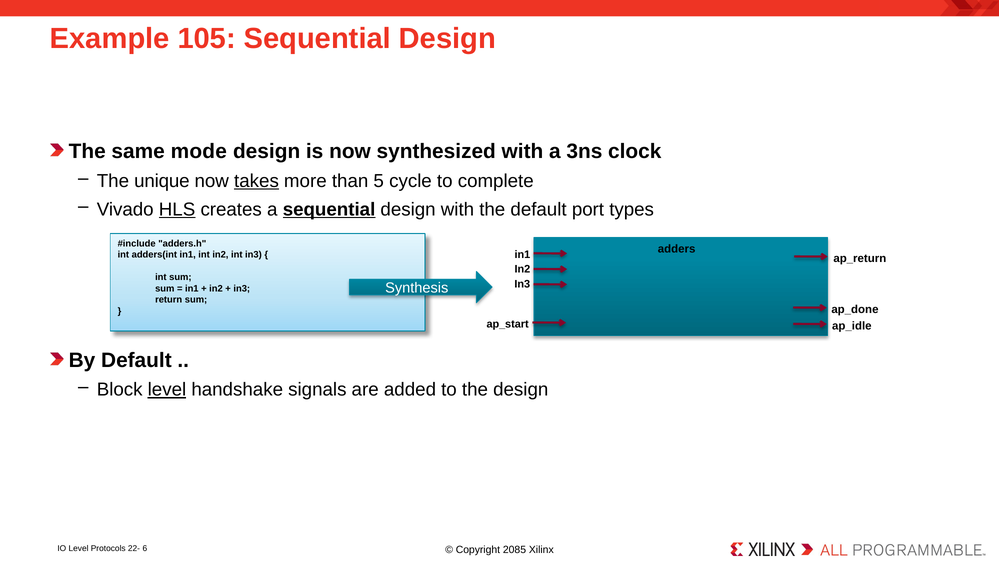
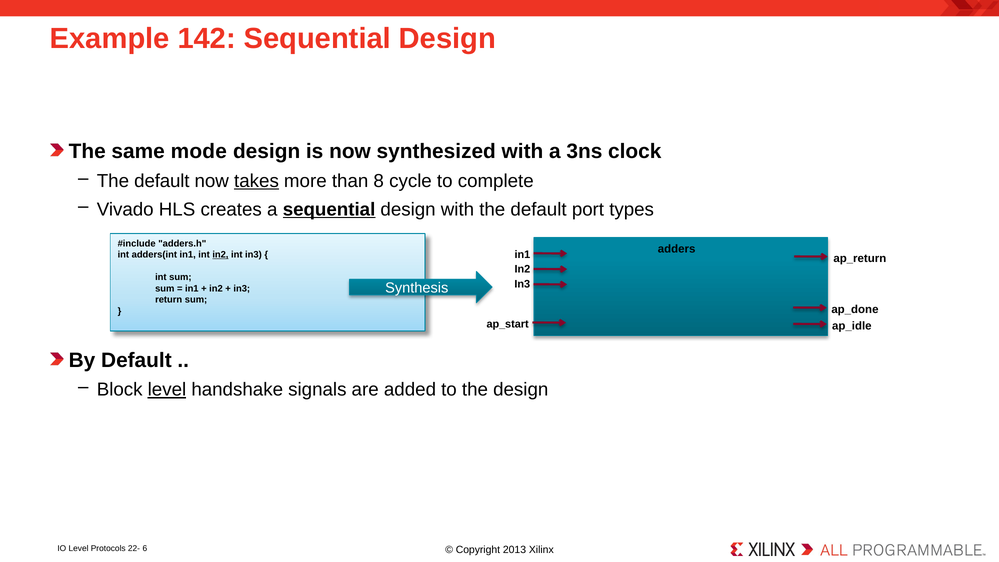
105: 105 -> 142
unique at (162, 181): unique -> default
5: 5 -> 8
HLS underline: present -> none
in2 at (220, 255) underline: none -> present
2085: 2085 -> 2013
